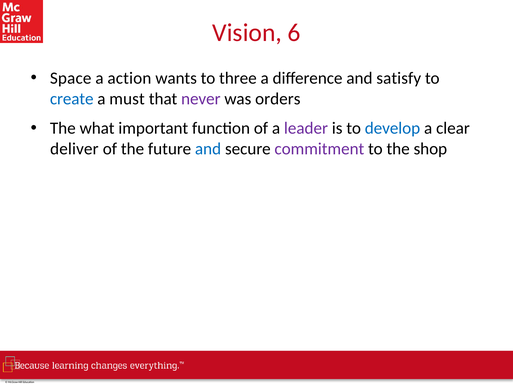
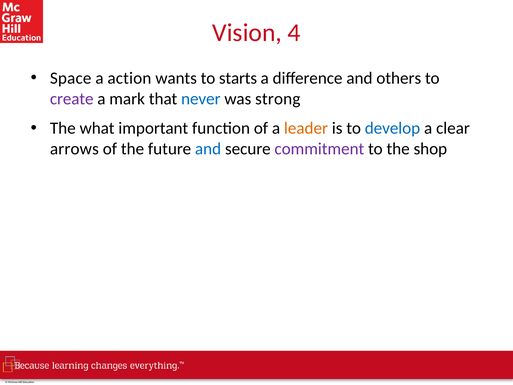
6: 6 -> 4
three: three -> starts
satisfy: satisfy -> others
create colour: blue -> purple
must: must -> mark
never colour: purple -> blue
orders: orders -> strong
leader colour: purple -> orange
deliver: deliver -> arrows
